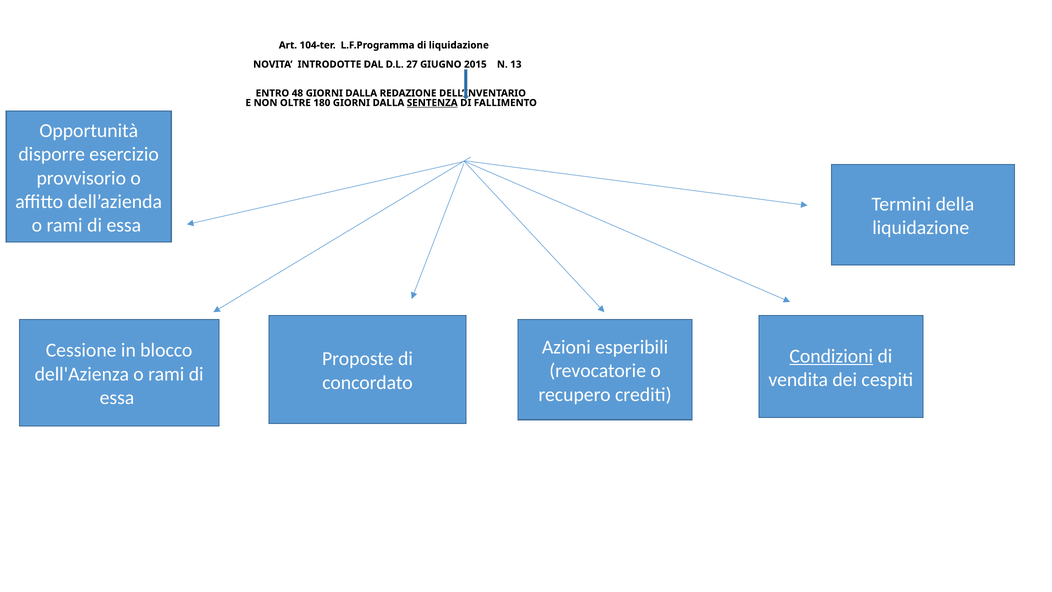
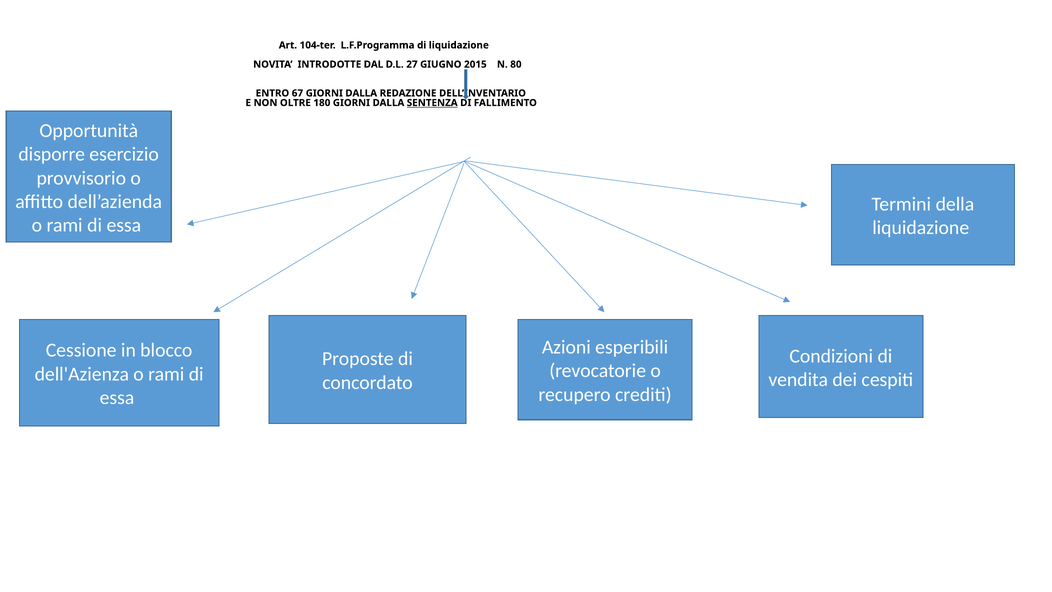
13: 13 -> 80
48: 48 -> 67
Condizioni underline: present -> none
